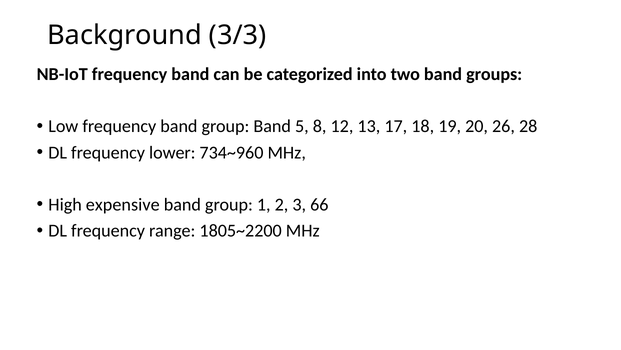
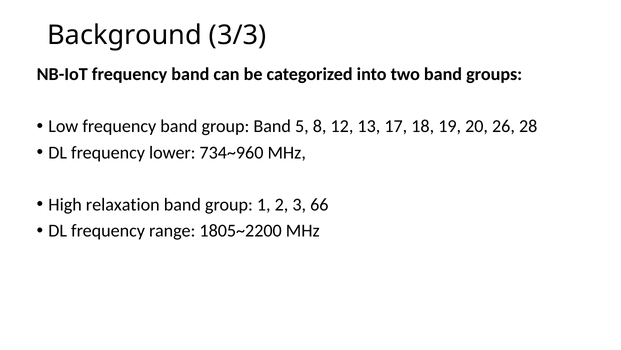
expensive: expensive -> relaxation
